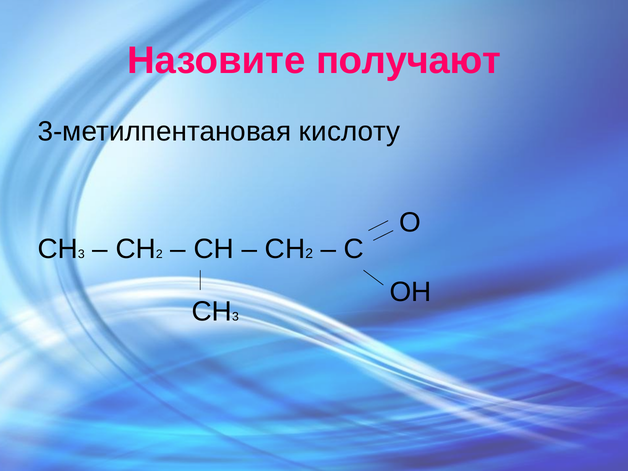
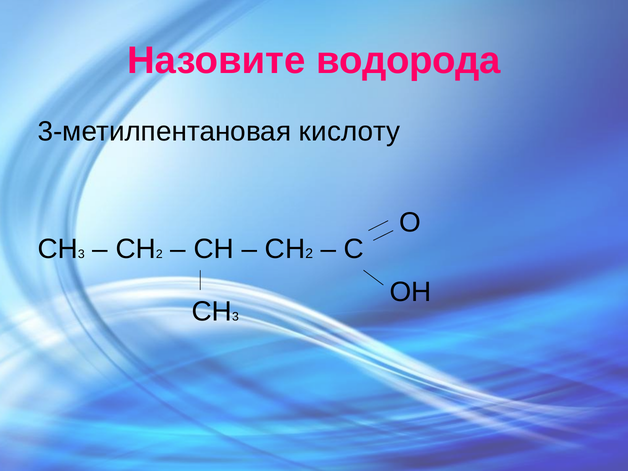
получают: получают -> водорода
